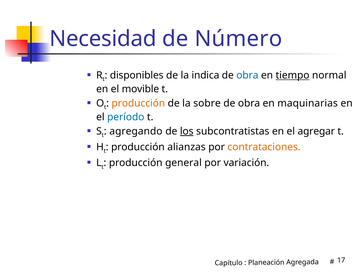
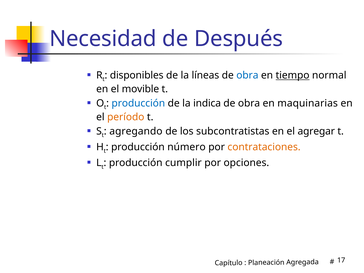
Número: Número -> Después
indica: indica -> líneas
producción at (138, 103) colour: orange -> blue
sobre: sobre -> indica
período colour: blue -> orange
los underline: present -> none
alianzas: alianzas -> número
general: general -> cumplir
variación: variación -> opciones
